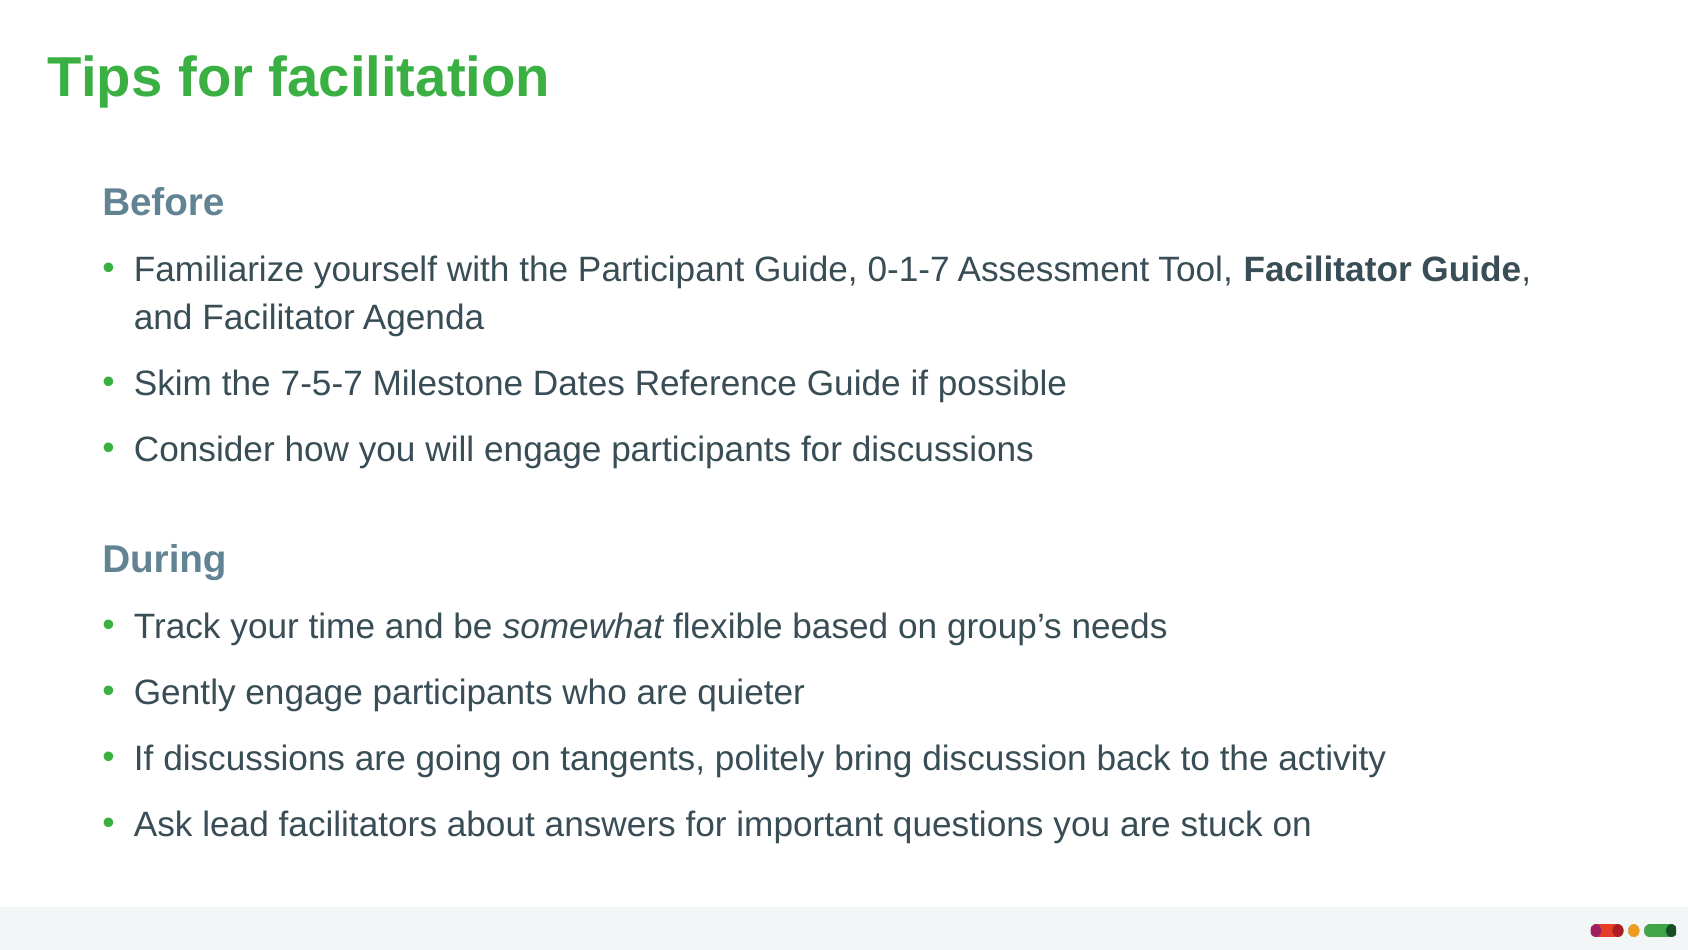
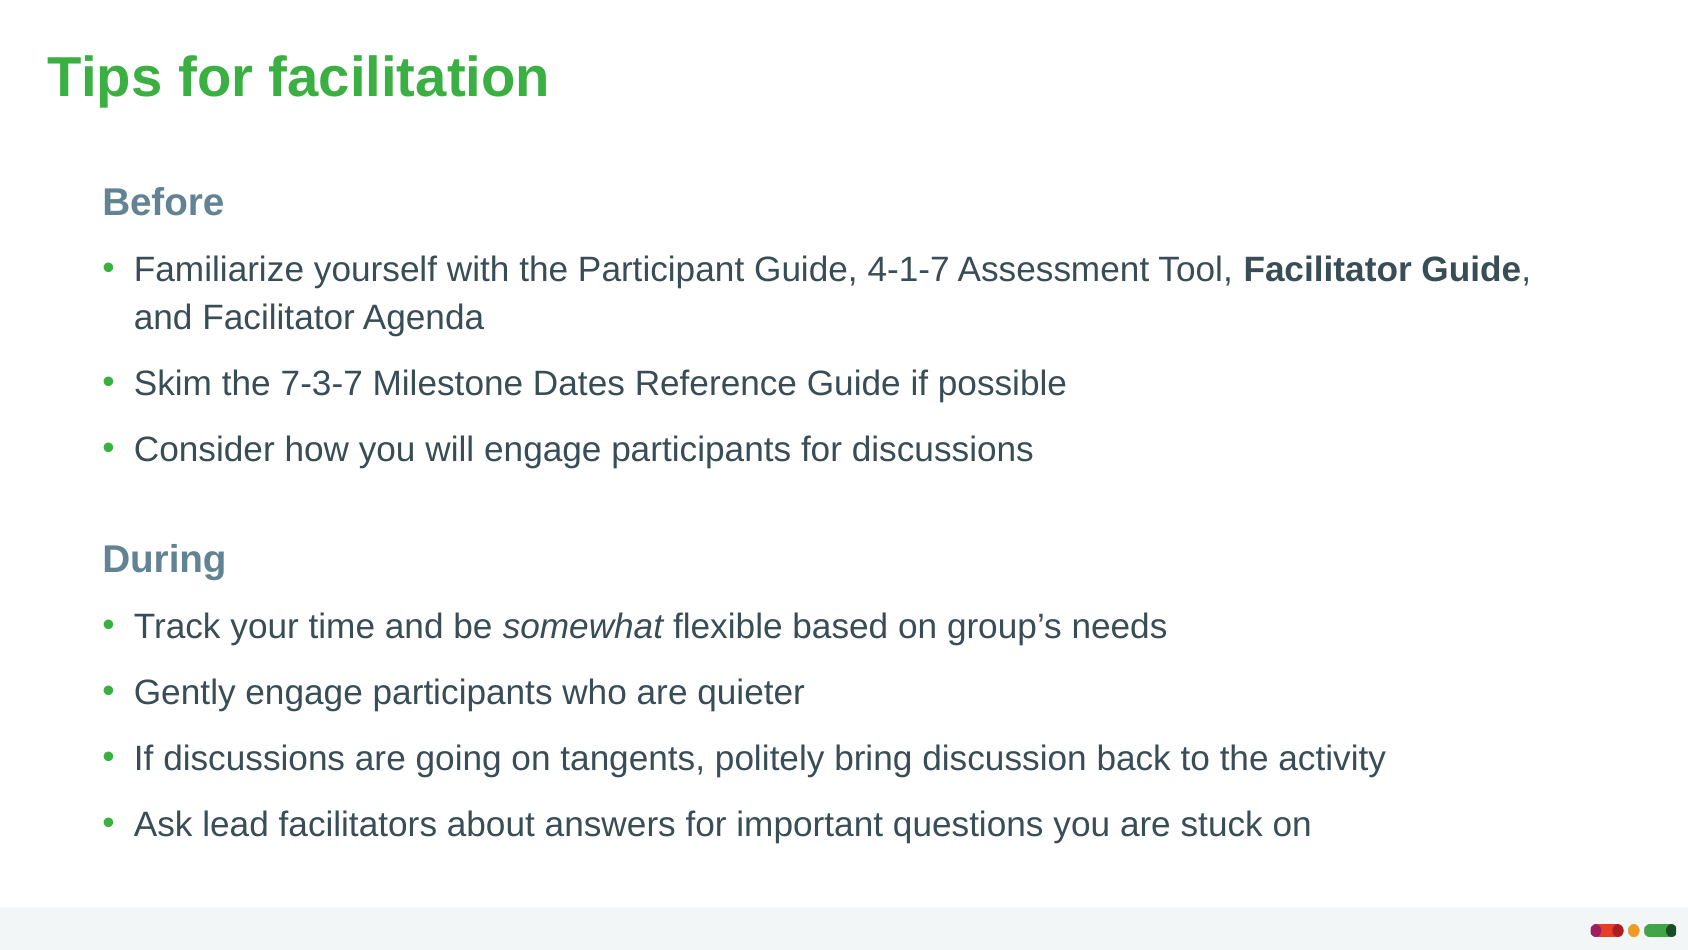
0-1-7: 0-1-7 -> 4-1-7
7-5-7: 7-5-7 -> 7-3-7
